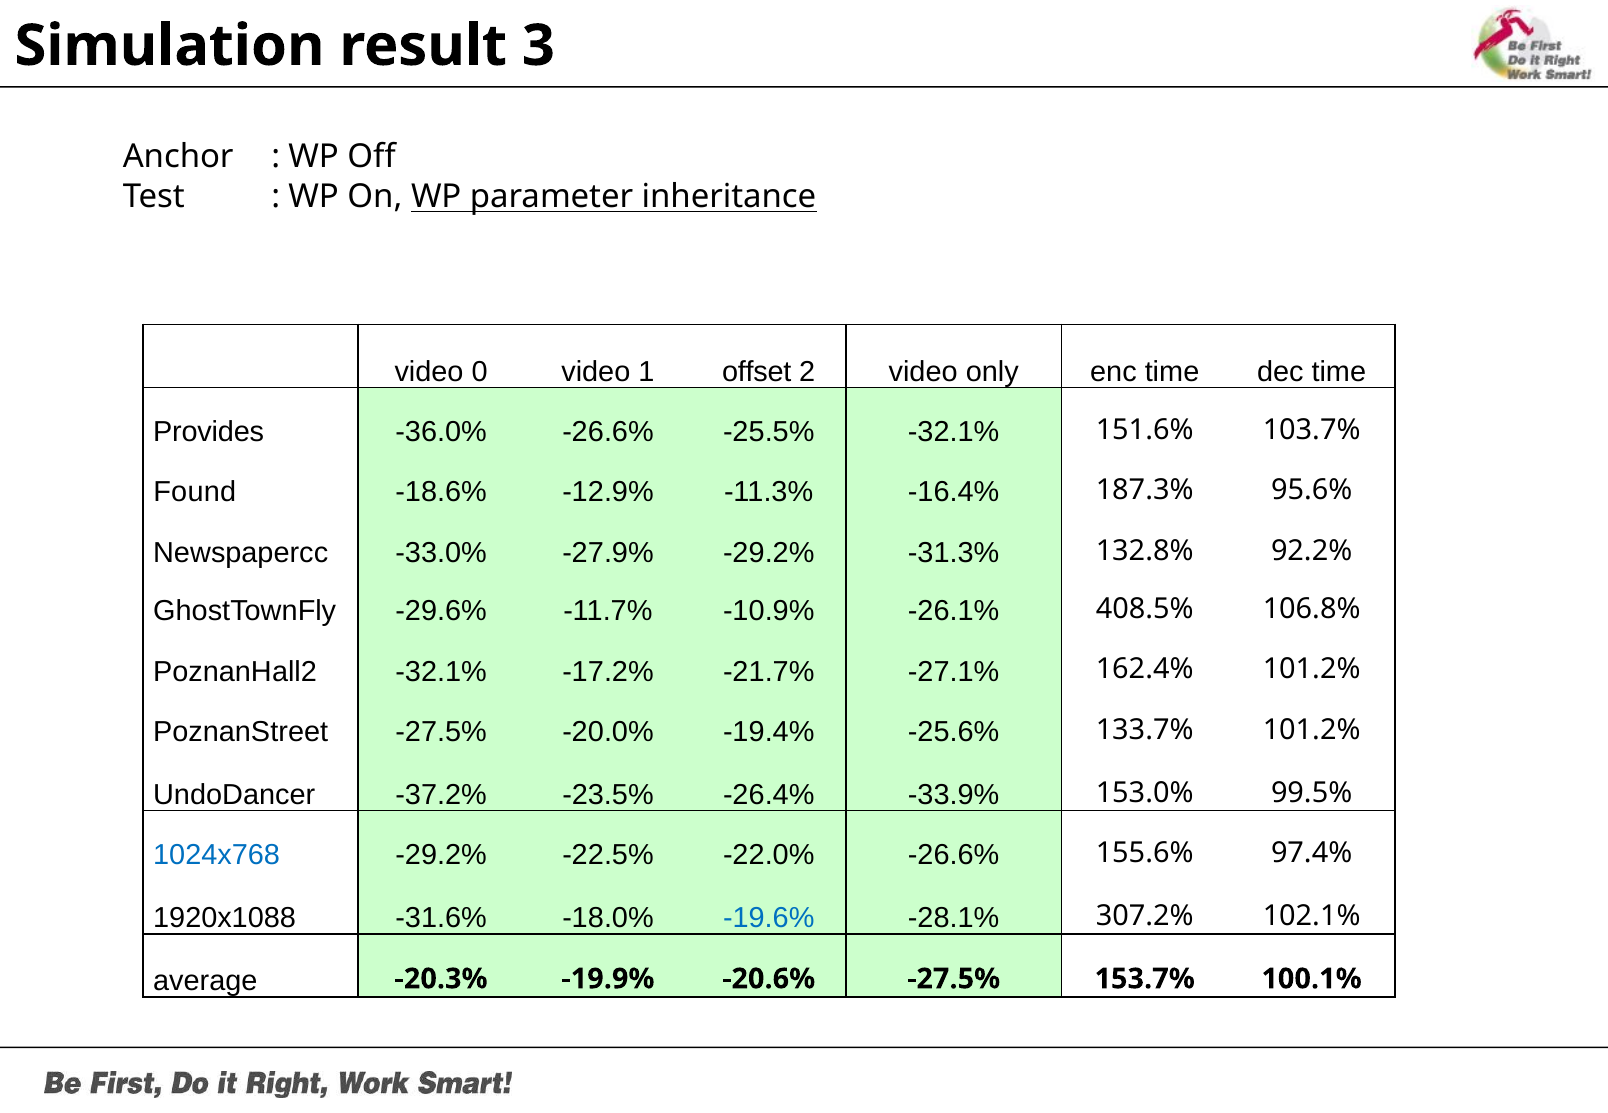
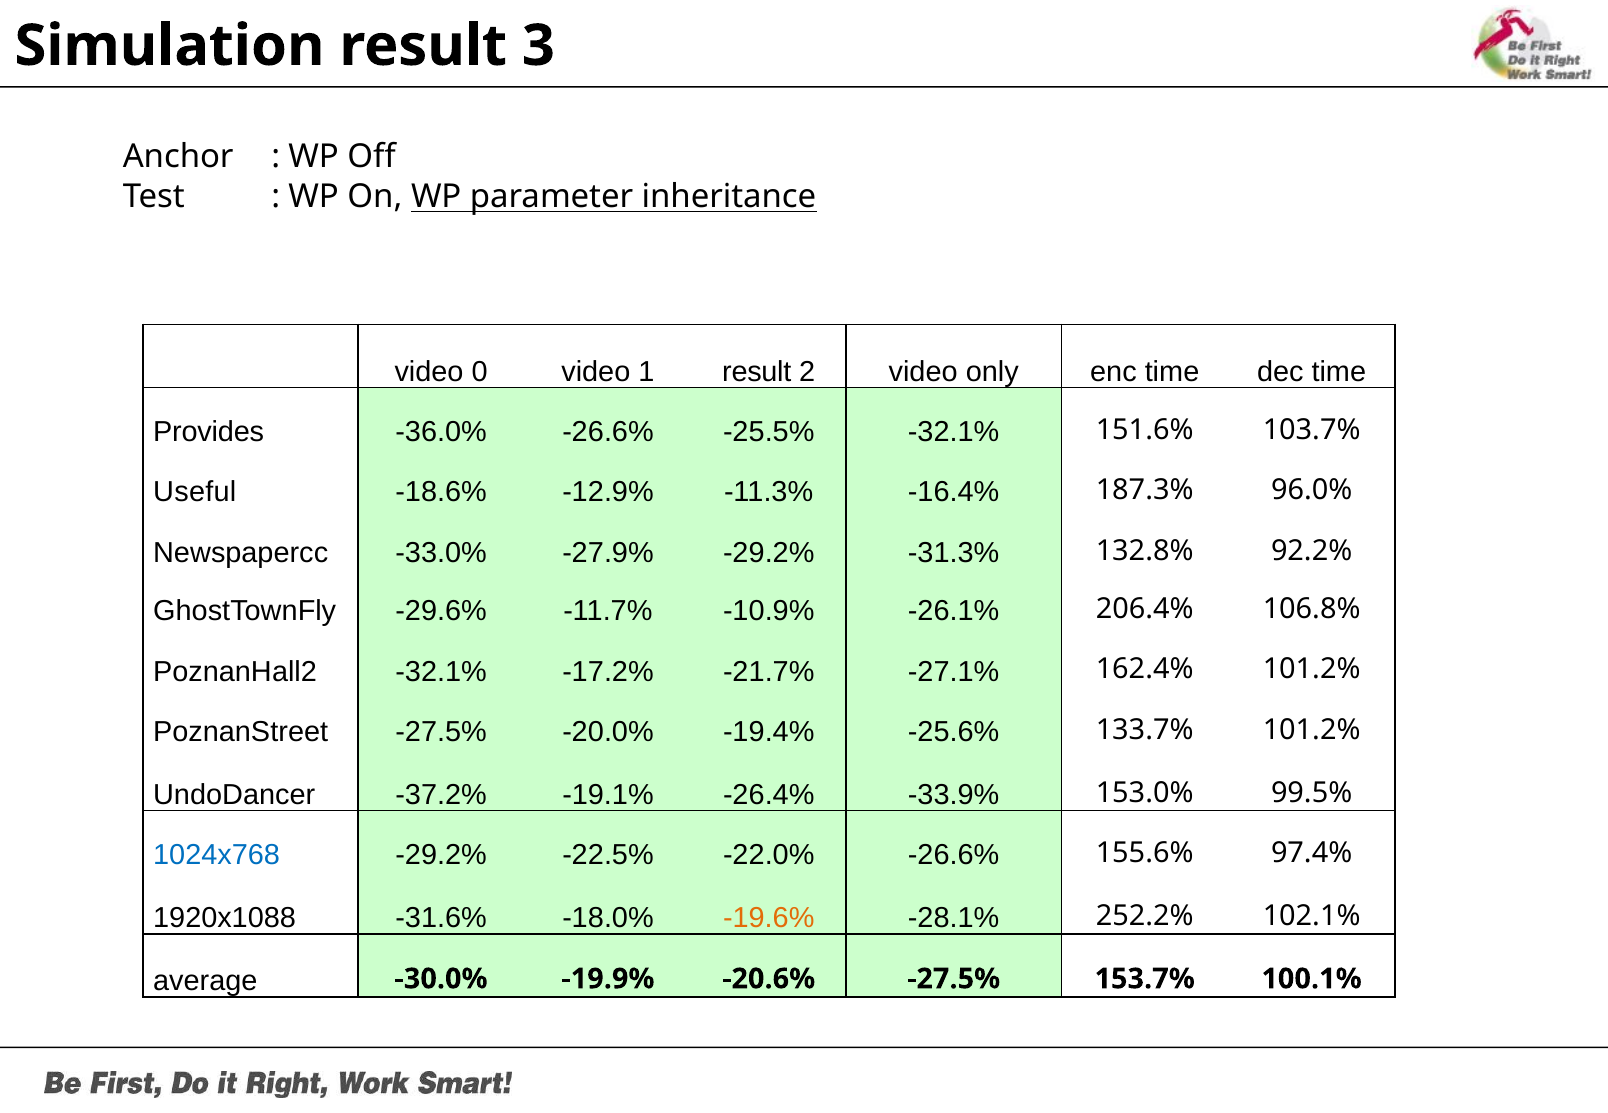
1 offset: offset -> result
Found: Found -> Useful
95.6%: 95.6% -> 96.0%
408.5%: 408.5% -> 206.4%
-23.5%: -23.5% -> -19.1%
-19.6% colour: blue -> orange
307.2%: 307.2% -> 252.2%
-20.3%: -20.3% -> -30.0%
